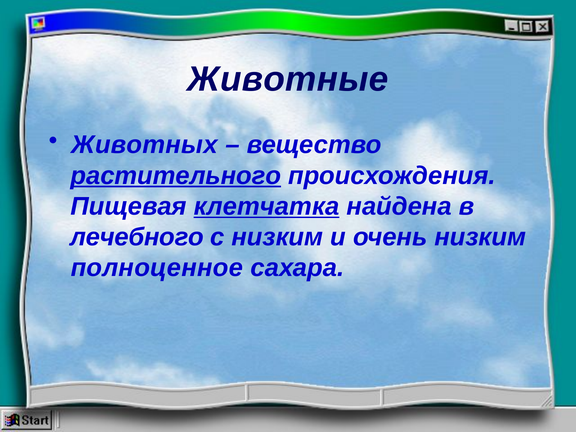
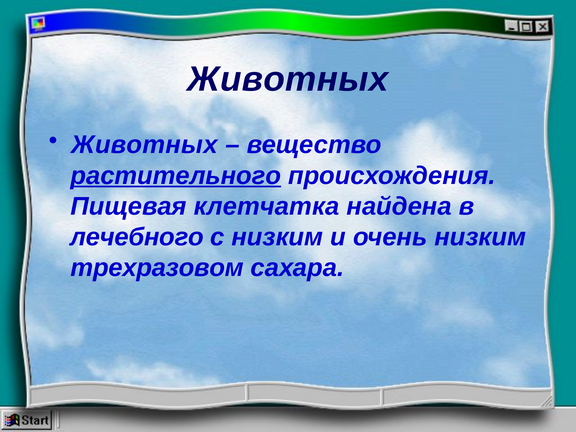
Животные at (288, 79): Животные -> Животных
клетчатка underline: present -> none
полноценное: полноценное -> трехразовом
